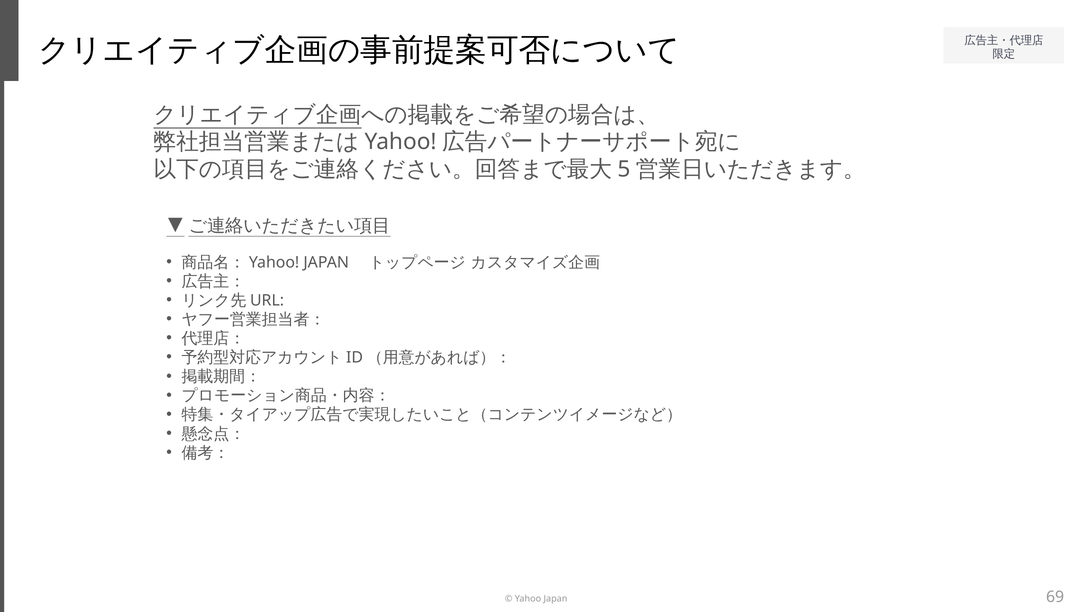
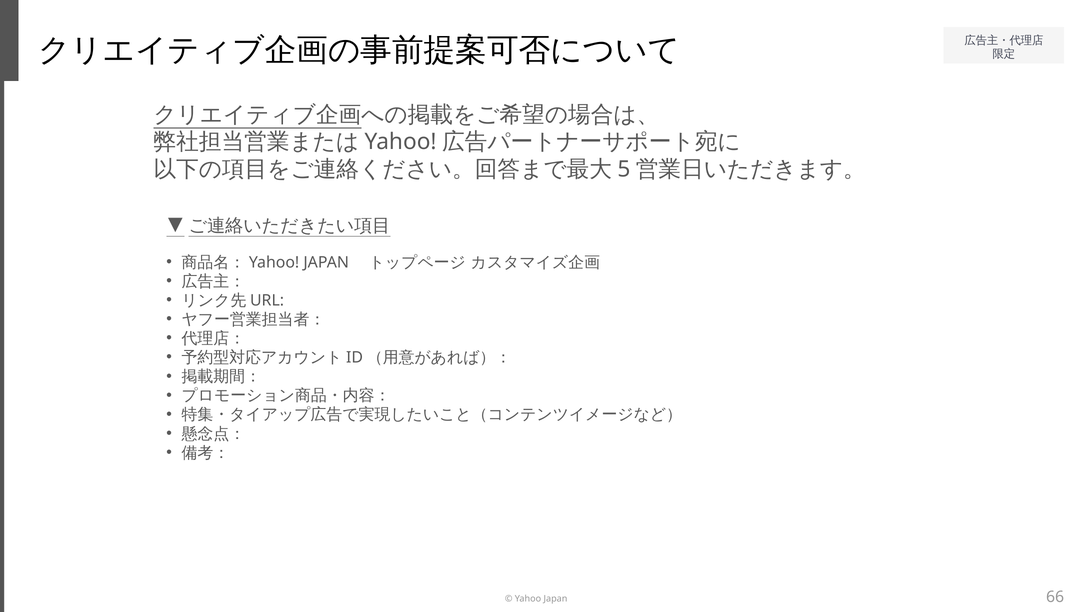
69: 69 -> 66
